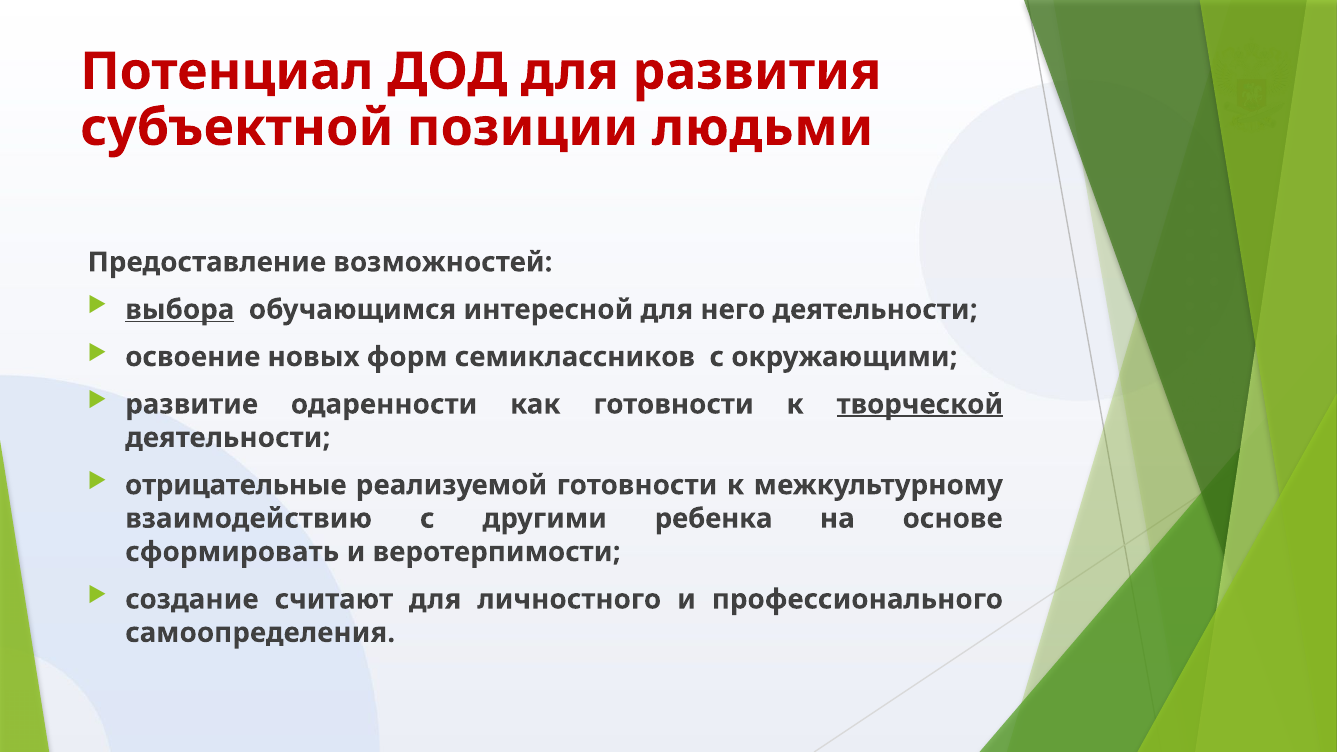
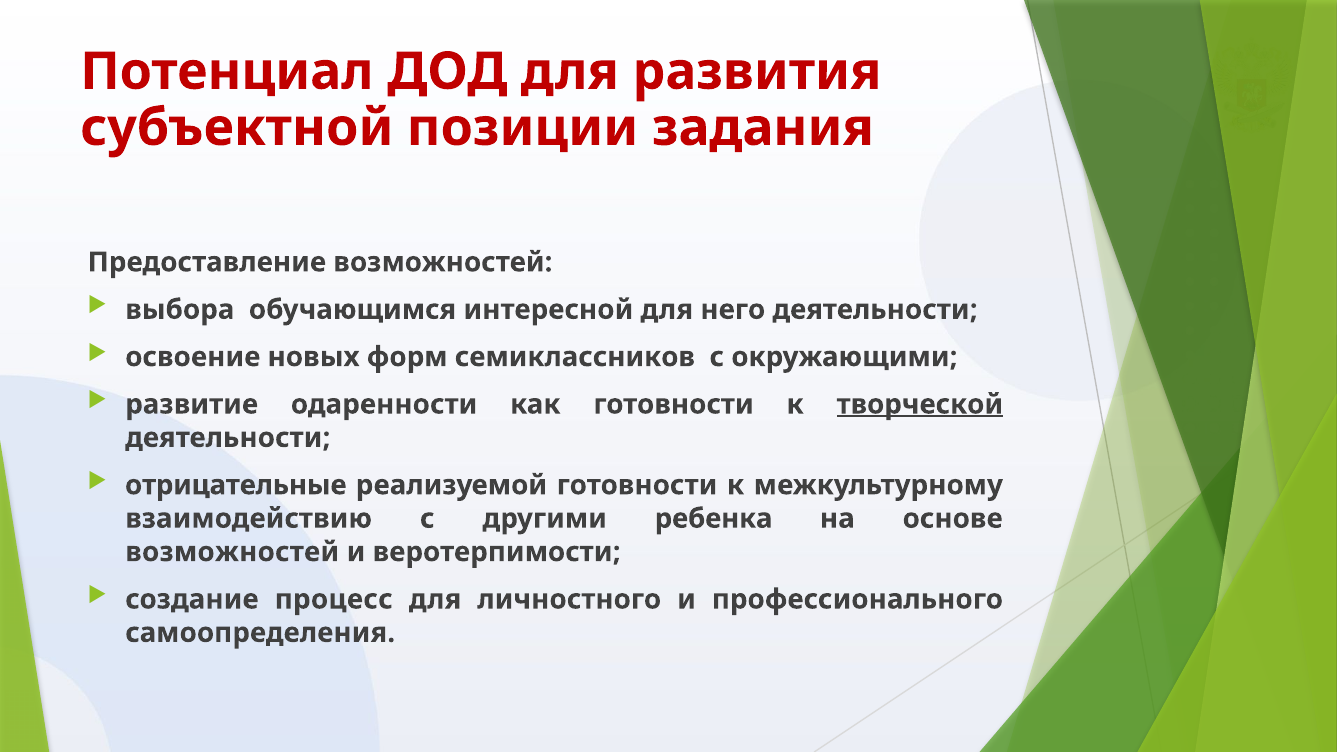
людьми: людьми -> задания
выбора underline: present -> none
сформировать at (232, 552): сформировать -> возможностей
считают: считают -> процесс
